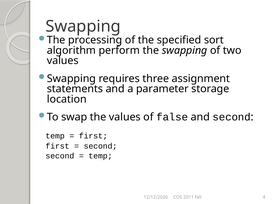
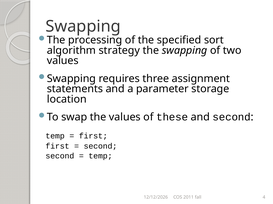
perform: perform -> strategy
false: false -> these
